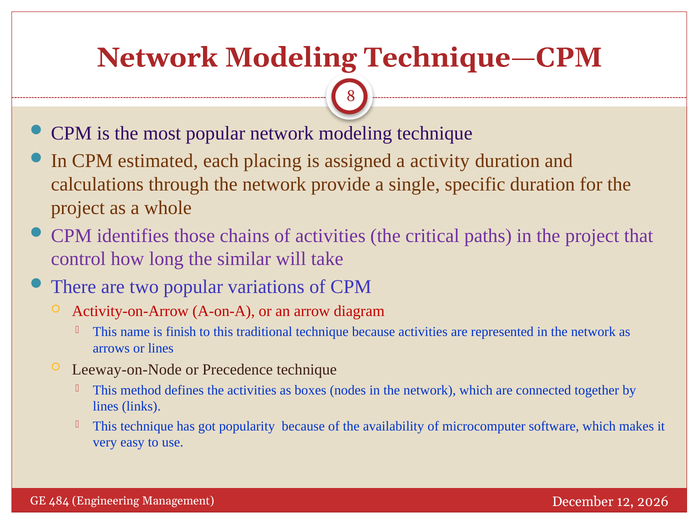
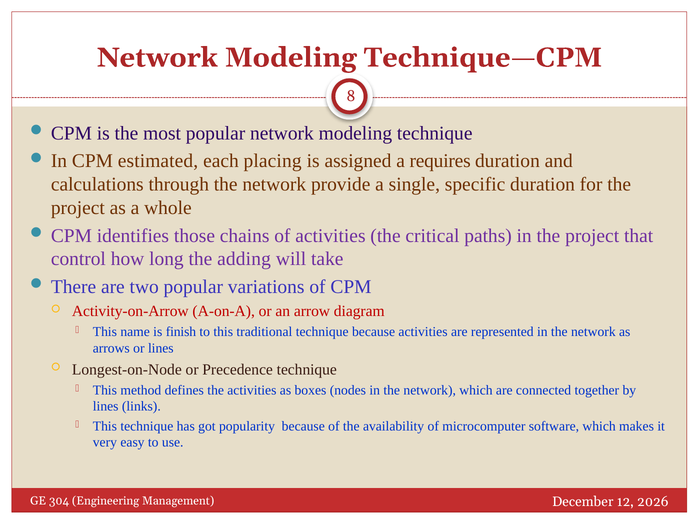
activity: activity -> requires
similar: similar -> adding
Leeway-on-Node: Leeway-on-Node -> Longest-on-Node
484: 484 -> 304
